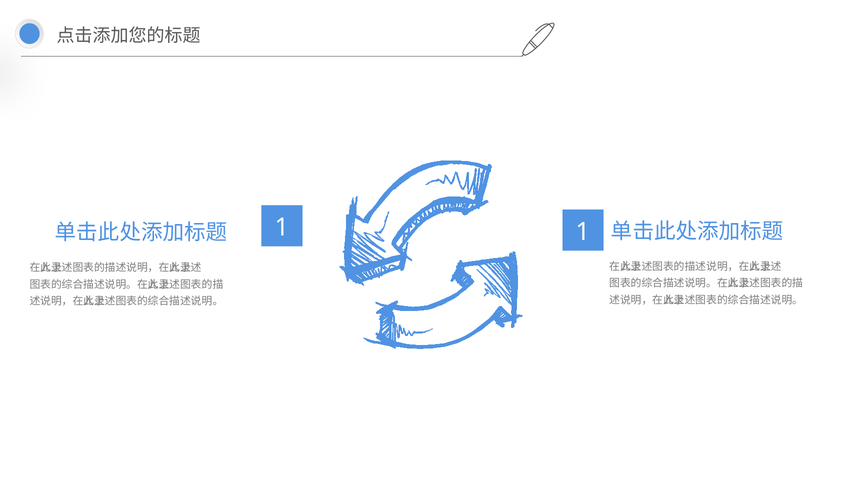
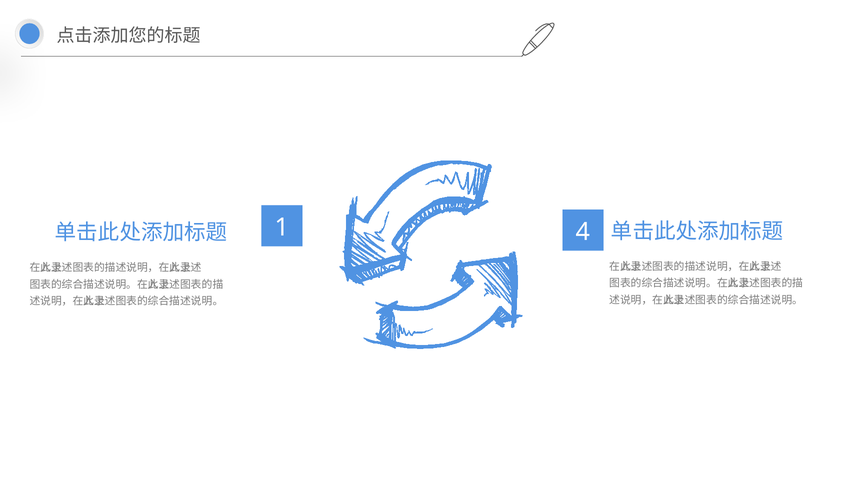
1 at (583, 232): 1 -> 4
